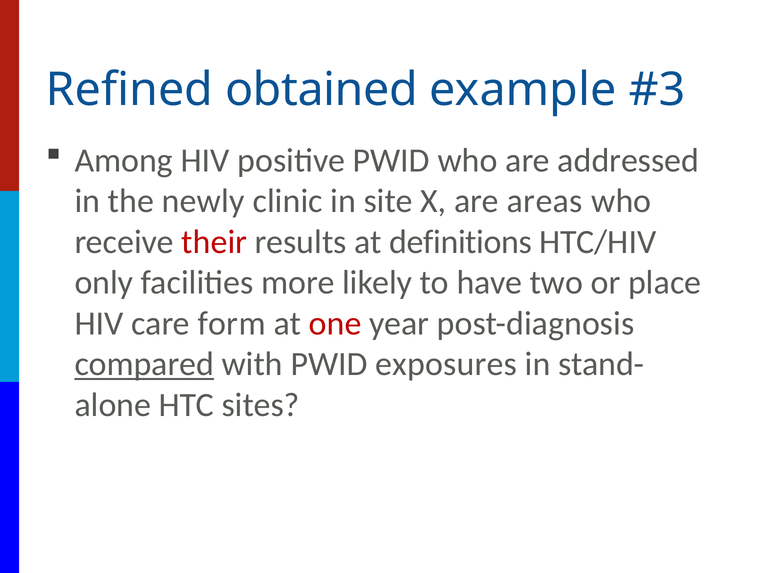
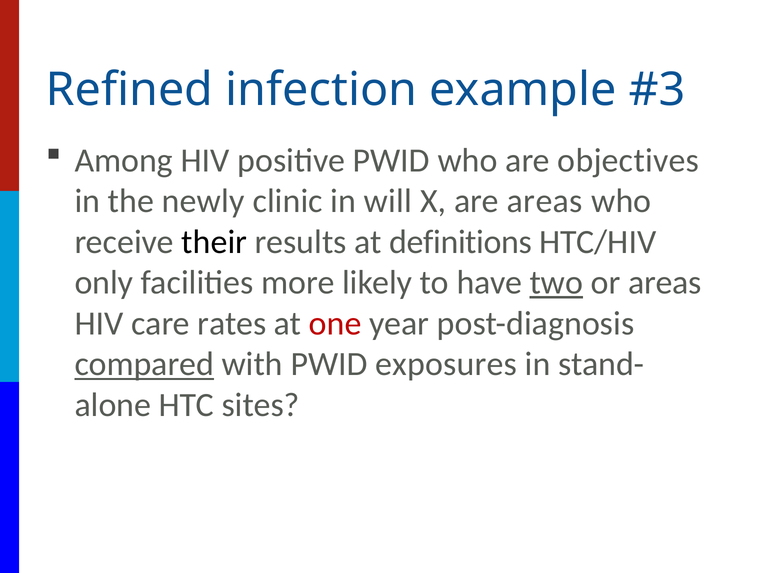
obtained: obtained -> infection
addressed: addressed -> objectives
site: site -> will
their colour: red -> black
two underline: none -> present
or place: place -> areas
form: form -> rates
